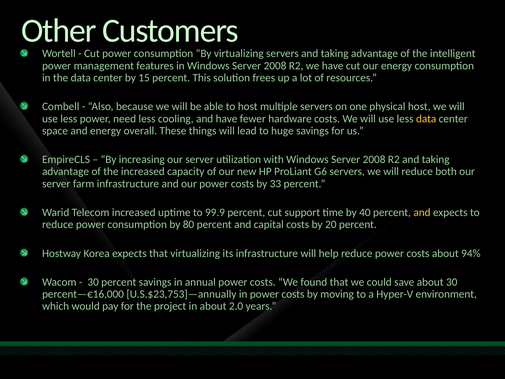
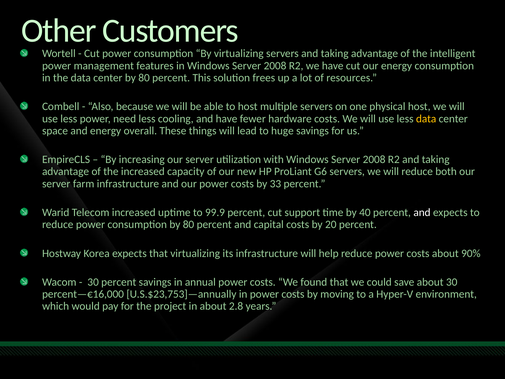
center by 15: 15 -> 80
and at (422, 212) colour: yellow -> white
94%: 94% -> 90%
2.0: 2.0 -> 2.8
